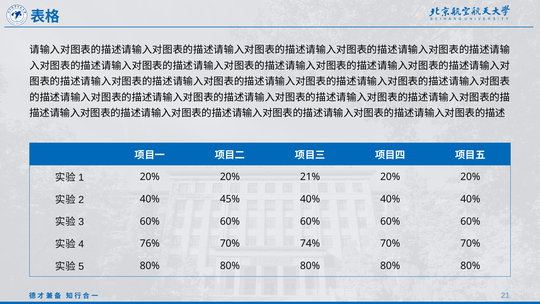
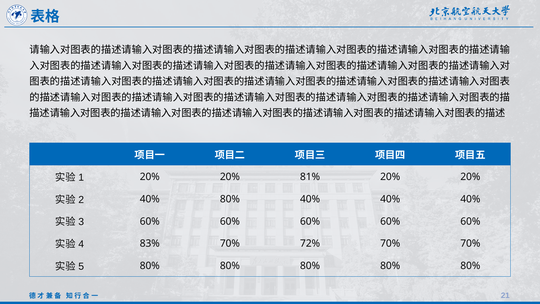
21%: 21% -> 81%
40% 45%: 45% -> 80%
76%: 76% -> 83%
74%: 74% -> 72%
